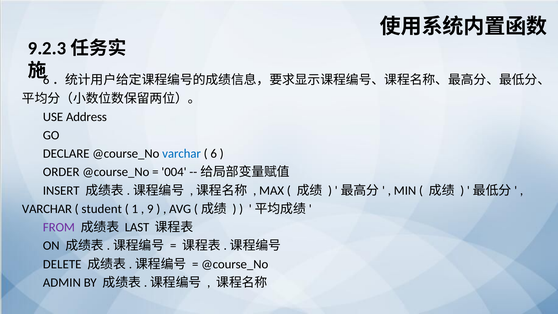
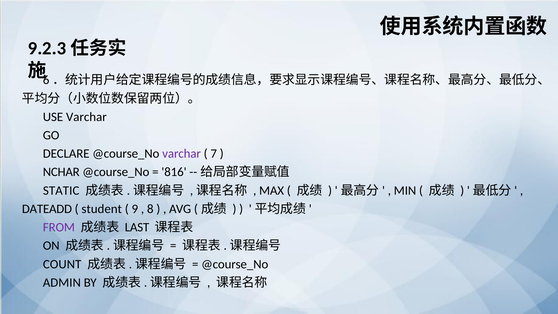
USE Address: Address -> Varchar
varchar at (182, 154) colour: blue -> purple
6: 6 -> 7
ORDER: ORDER -> NCHAR
004: 004 -> 816
INSERT: INSERT -> STATIC
VARCHAR at (47, 209): VARCHAR -> DATEADD
1: 1 -> 9
9: 9 -> 8
DELETE: DELETE -> COUNT
